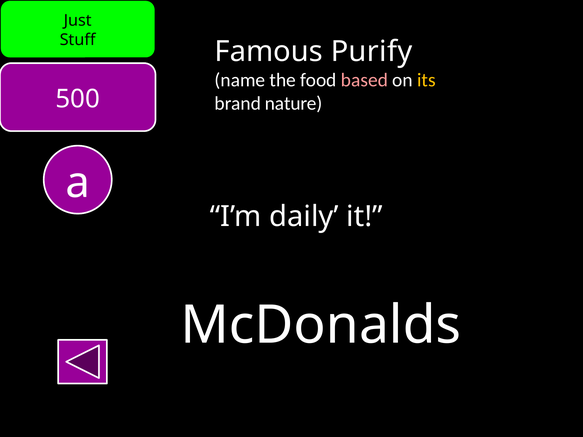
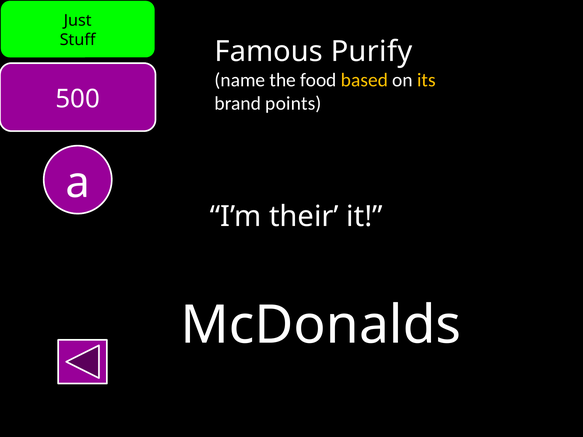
based colour: pink -> yellow
nature: nature -> points
daily: daily -> their
